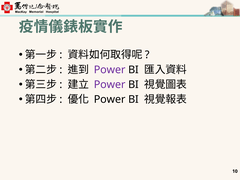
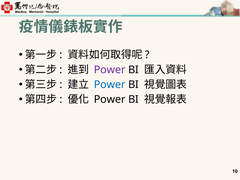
Power at (110, 85) colour: purple -> blue
